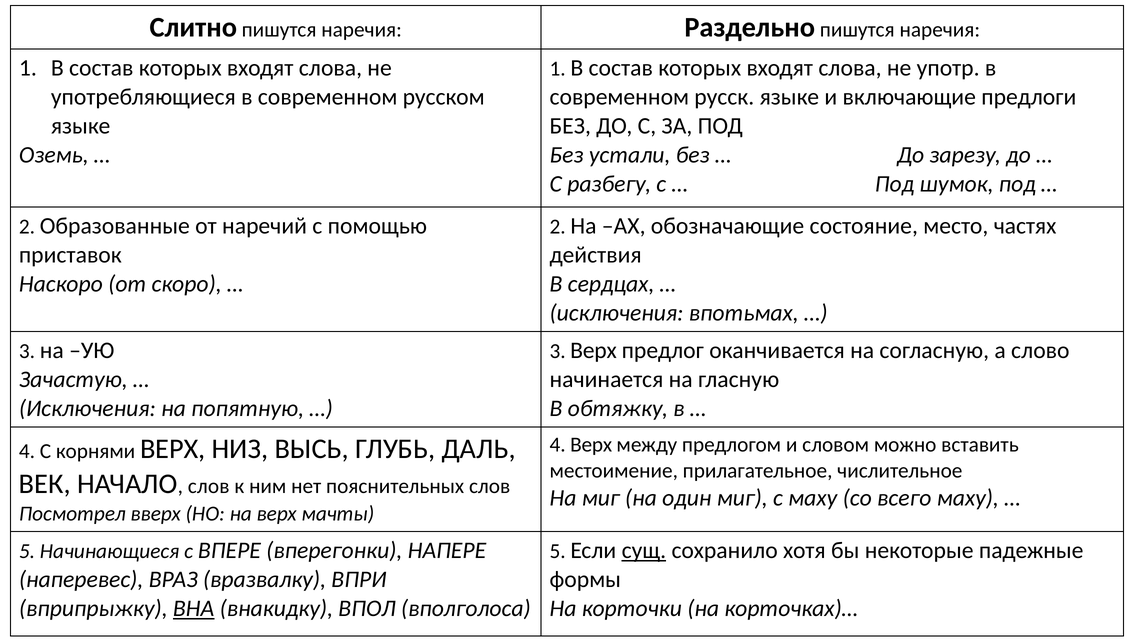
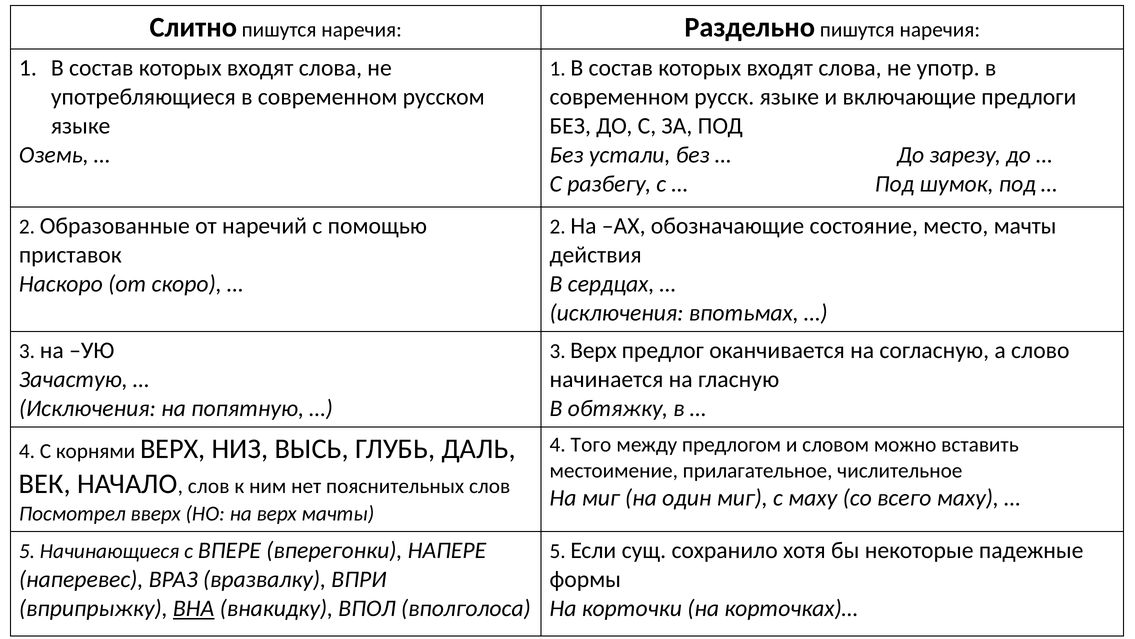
место частях: частях -> мачты
4 Верх: Верх -> Того
сущ underline: present -> none
